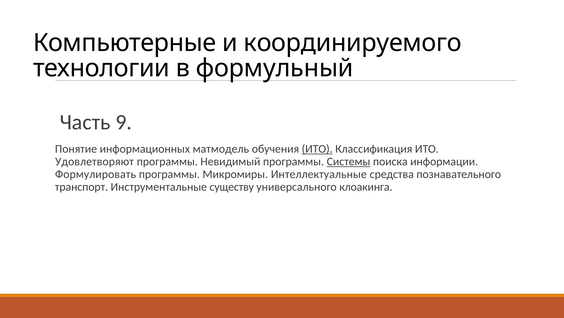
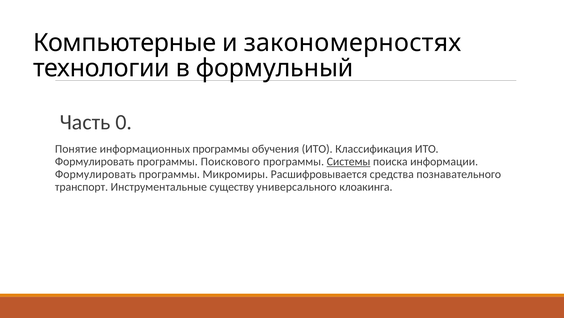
координируемого: координируемого -> закономерностях
9: 9 -> 0
информационных матмодель: матмодель -> программы
ИТО at (317, 148) underline: present -> none
Удовлетворяют at (94, 161): Удовлетворяют -> Формулировать
Невидимый: Невидимый -> Поискового
Интеллектуальные: Интеллектуальные -> Расшифровывается
